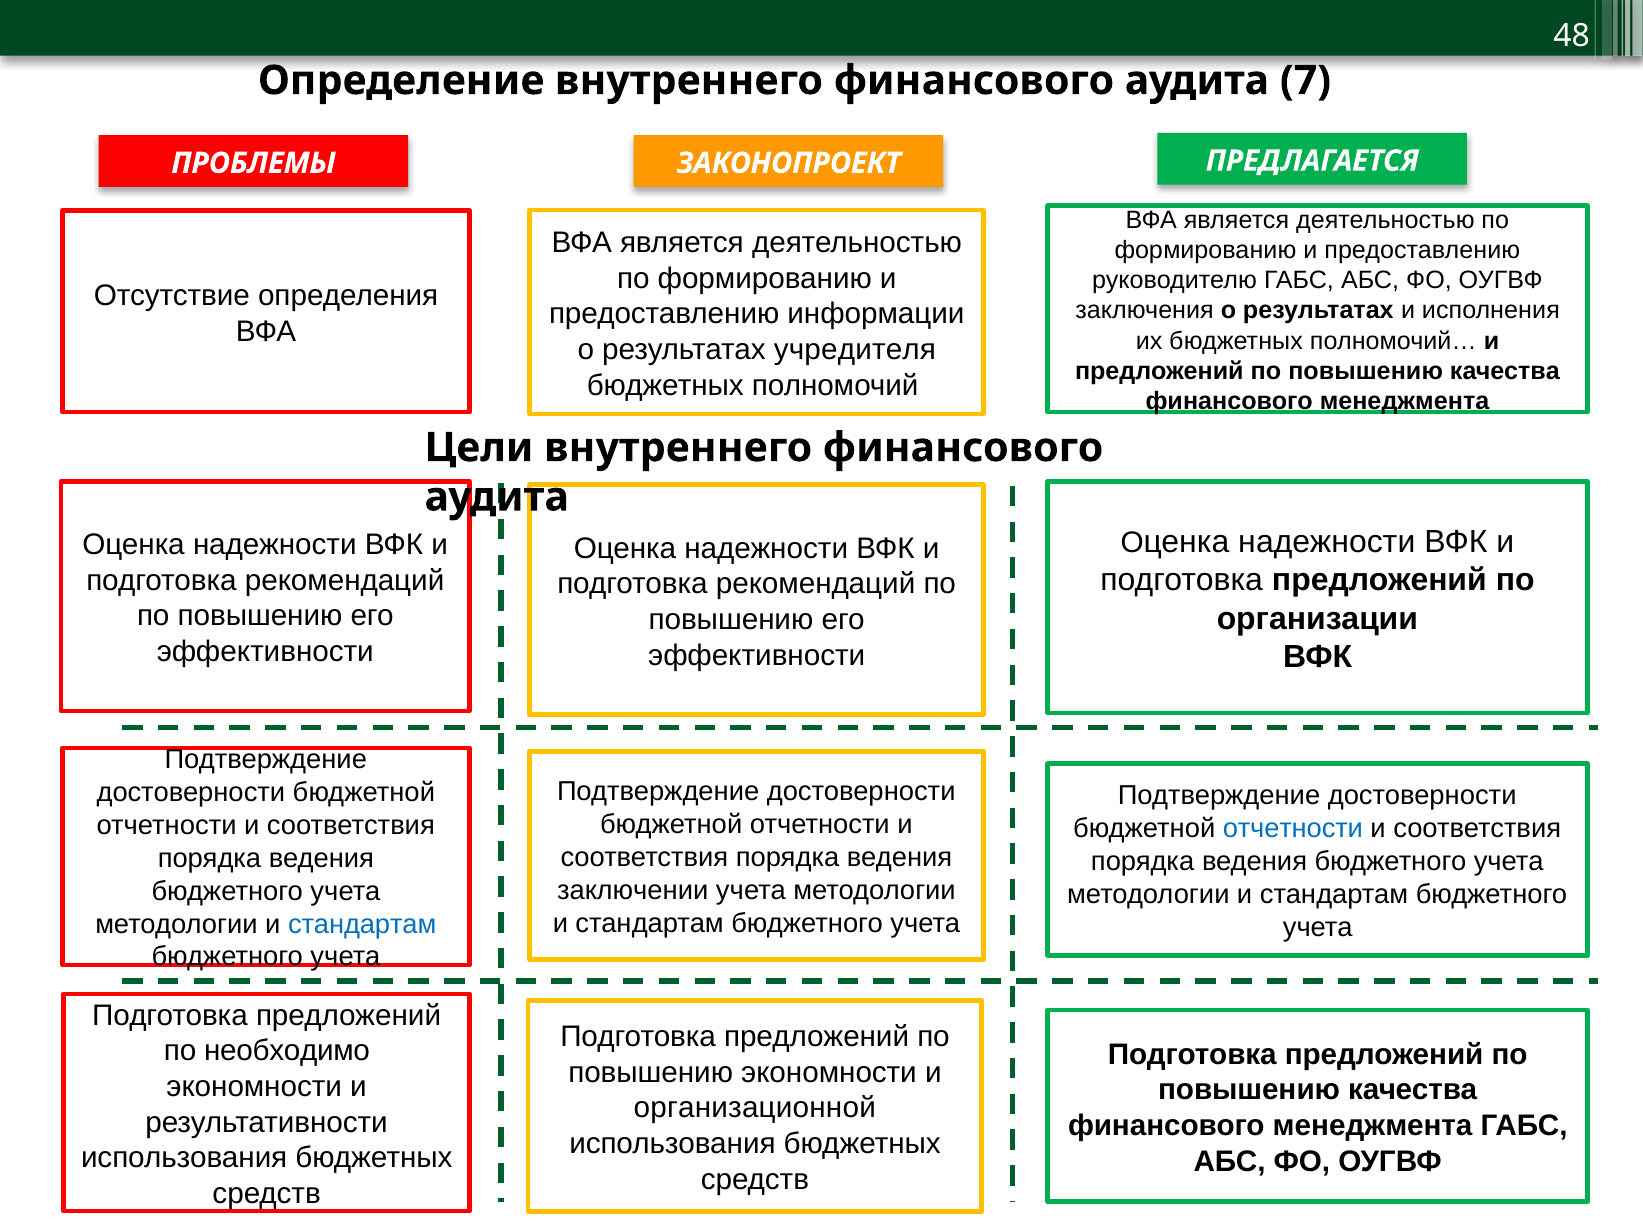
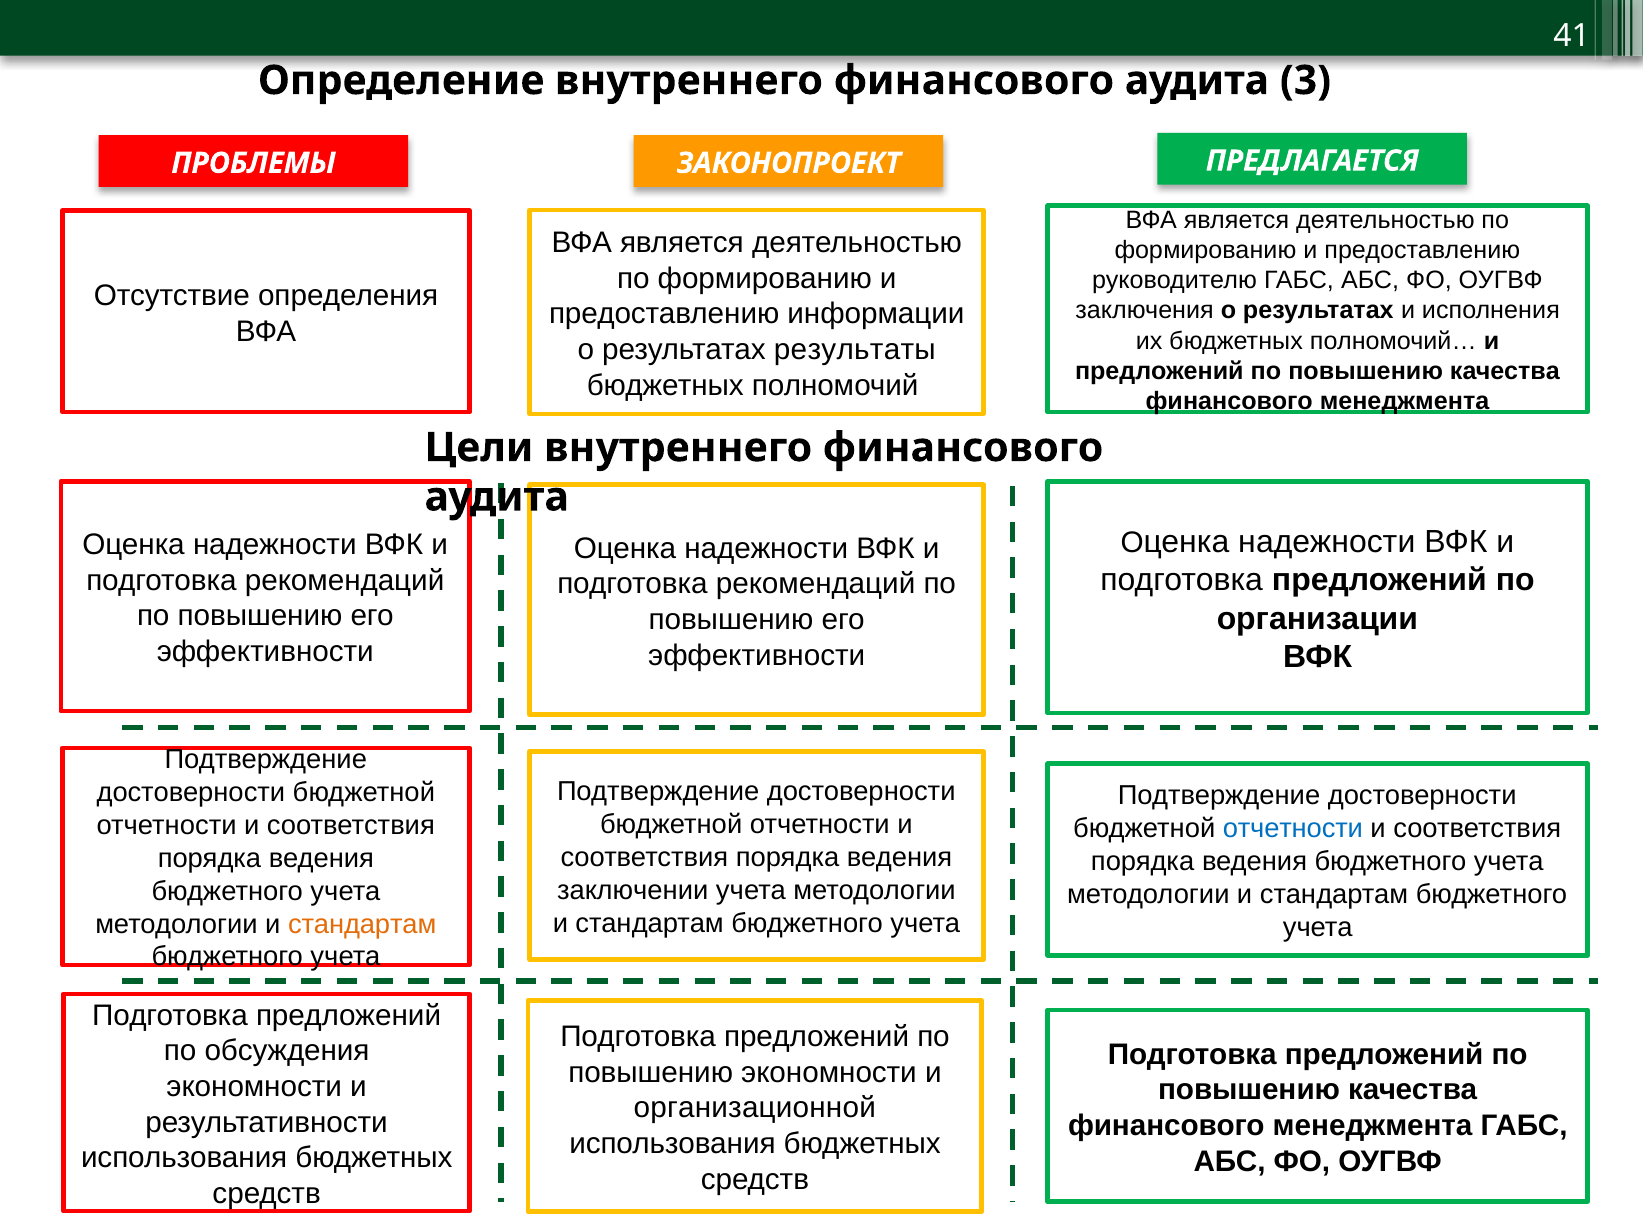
48: 48 -> 41
7: 7 -> 3
учредителя: учредителя -> результаты
стандартам at (362, 924) colour: blue -> orange
необходимо: необходимо -> обсуждения
